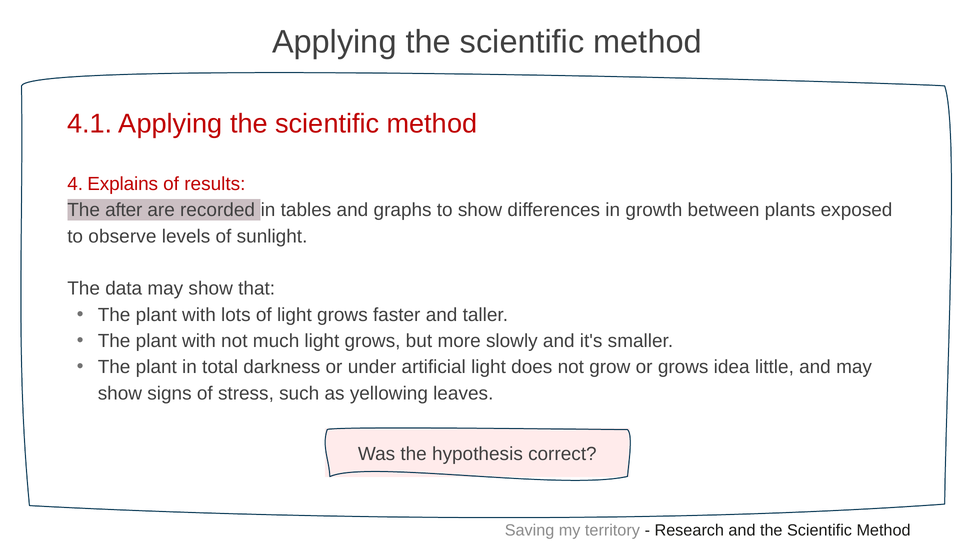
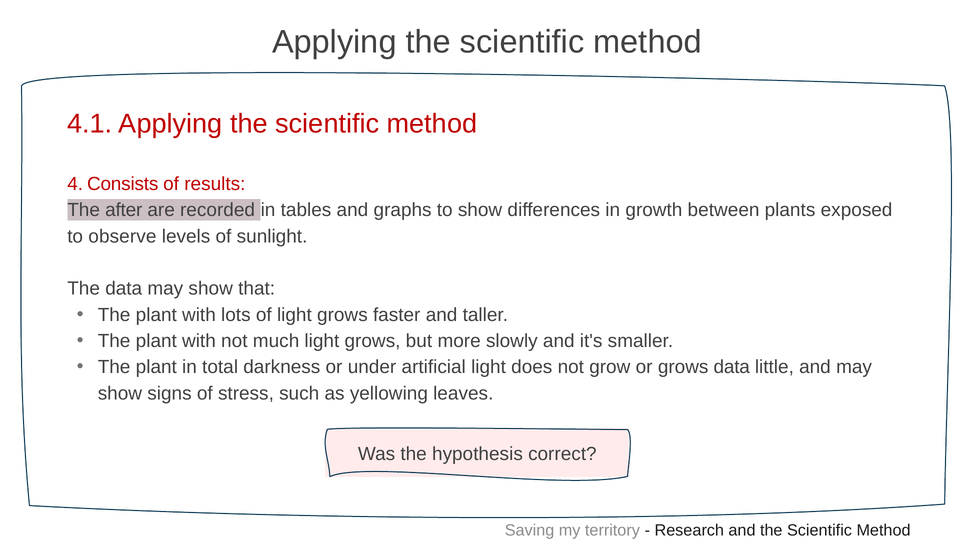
Explains: Explains -> Consists
grows idea: idea -> data
